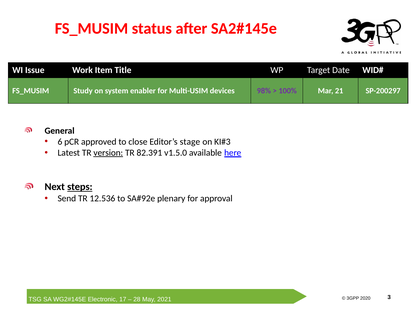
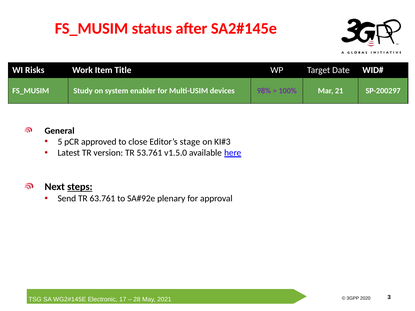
Issue: Issue -> Risks
6: 6 -> 5
version underline: present -> none
82.391: 82.391 -> 53.761
12.536: 12.536 -> 63.761
